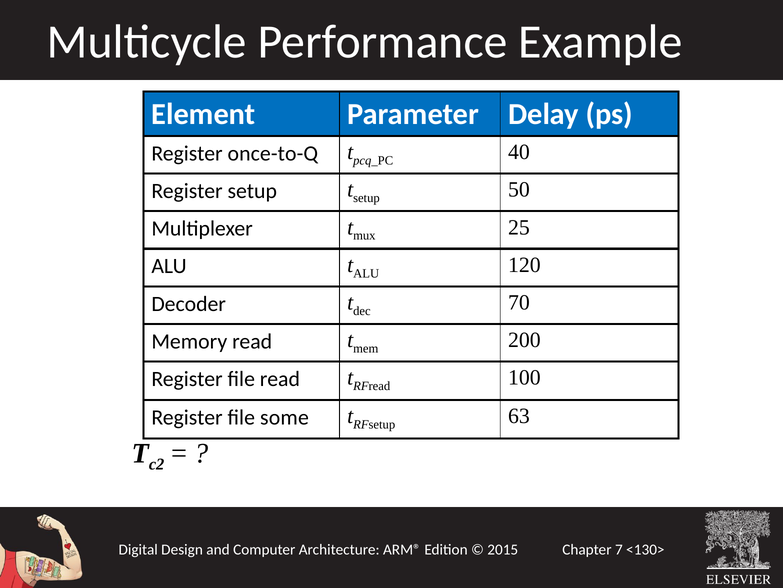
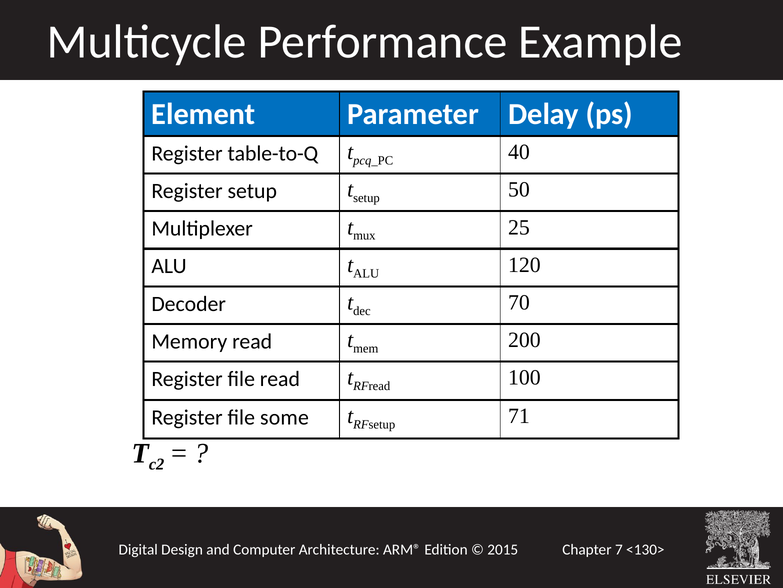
once-to-Q: once-to-Q -> table-to-Q
63: 63 -> 71
